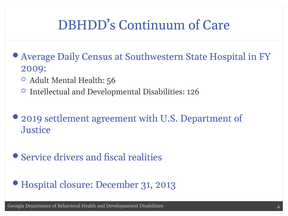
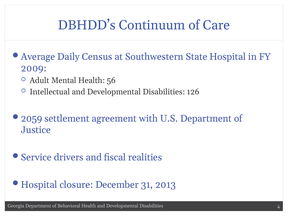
2019: 2019 -> 2059
